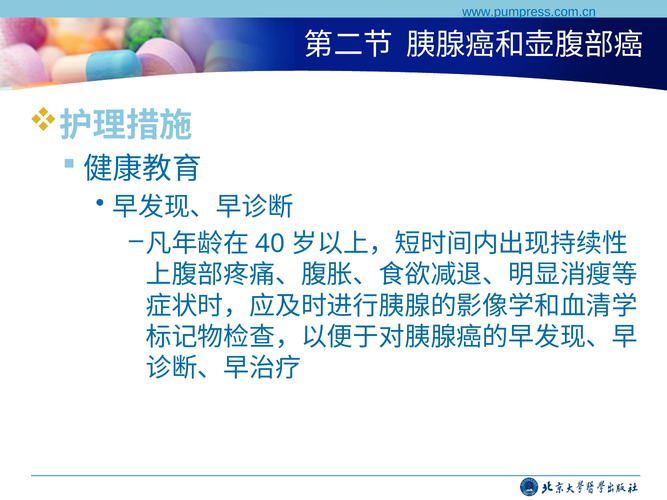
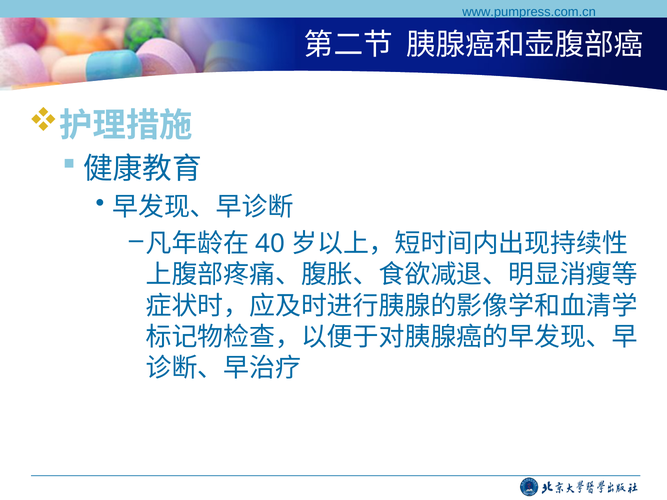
www.pumpress.com.cn underline: present -> none
